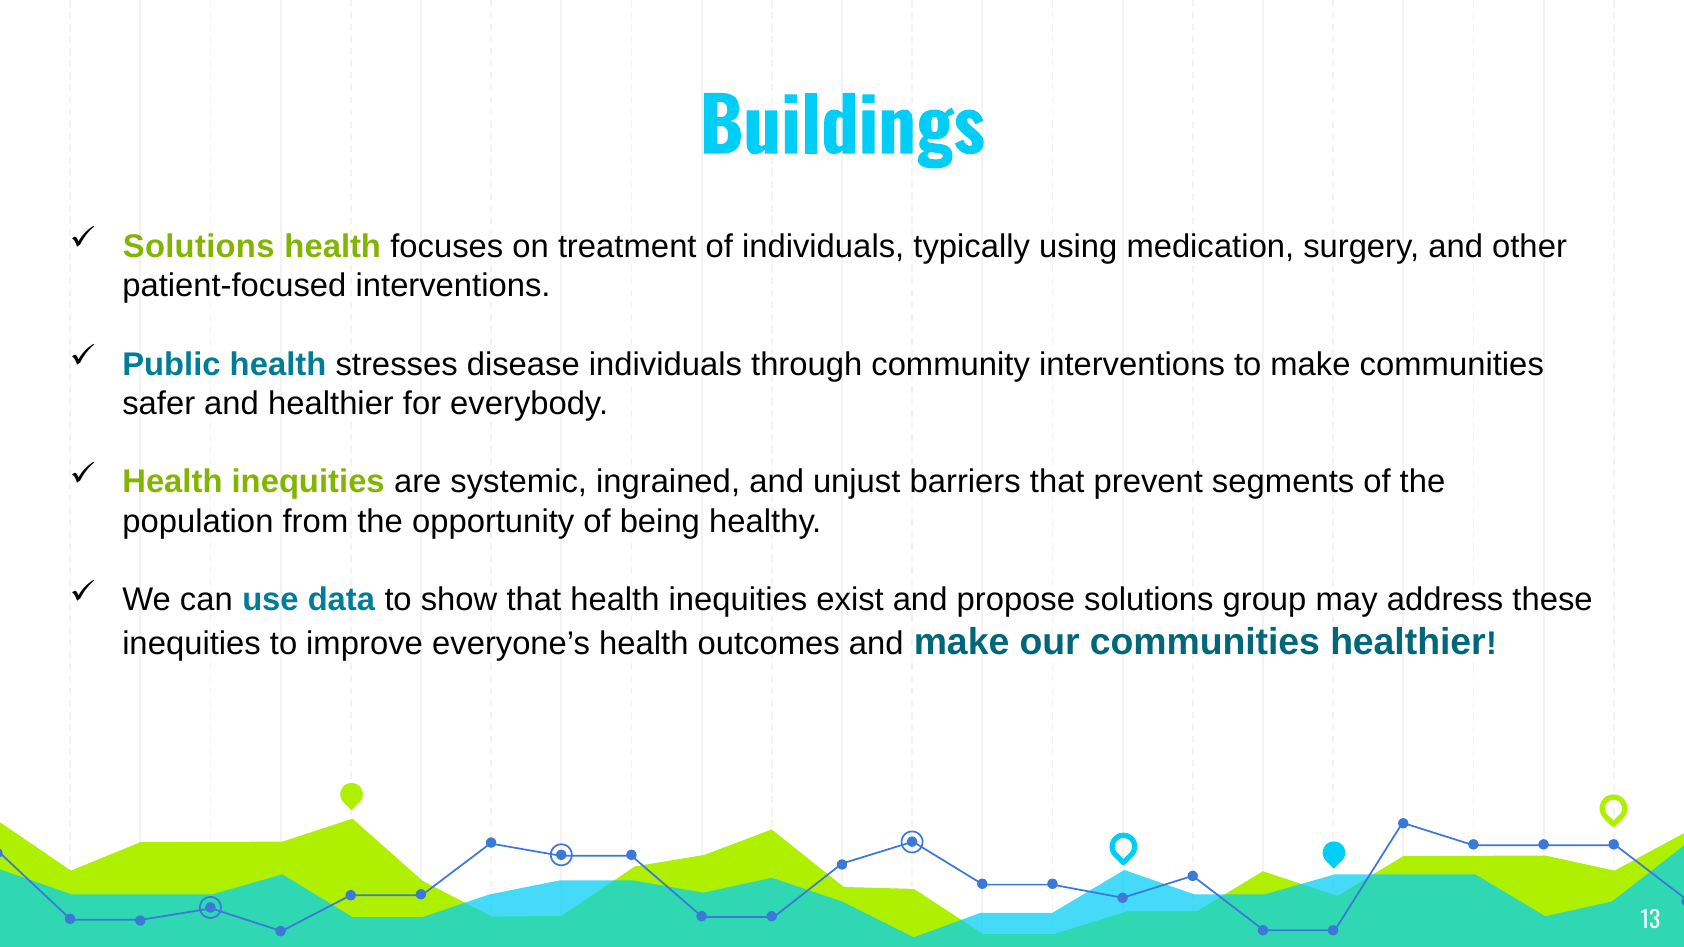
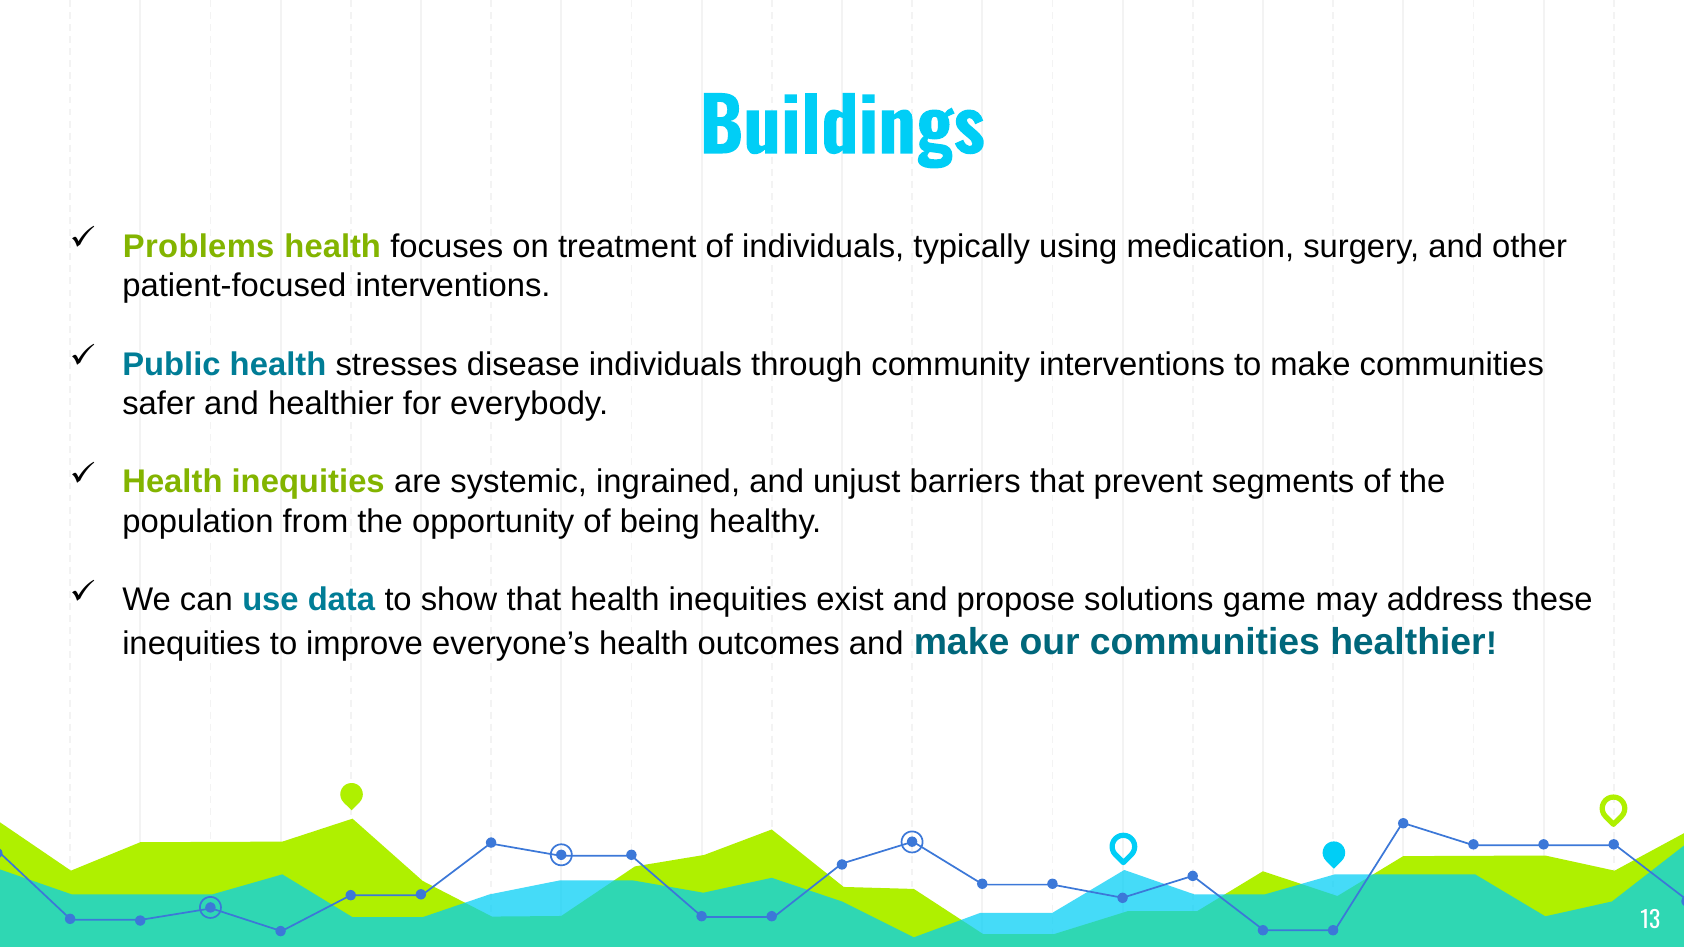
Solutions at (199, 246): Solutions -> Problems
group: group -> game
